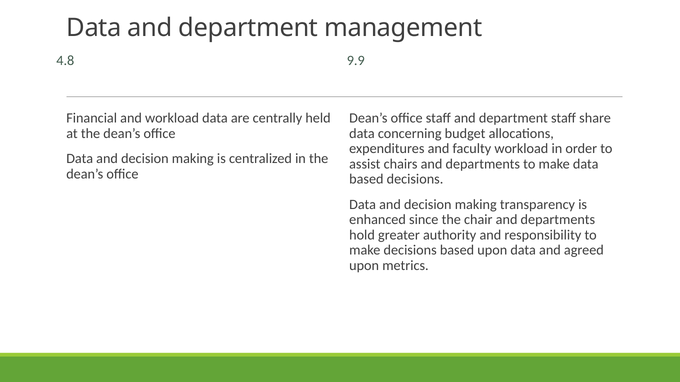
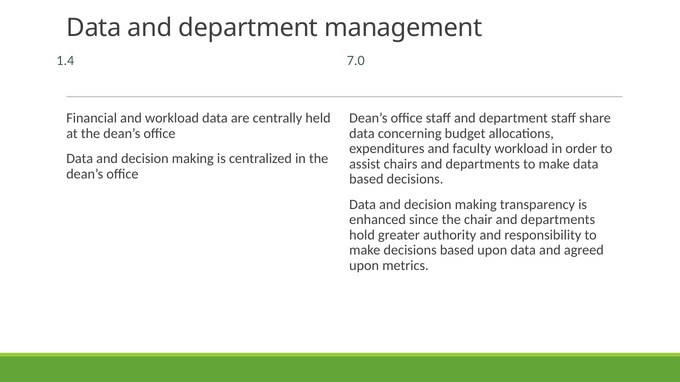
4.8: 4.8 -> 1.4
9.9: 9.9 -> 7.0
